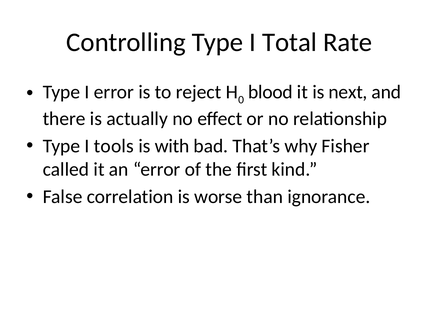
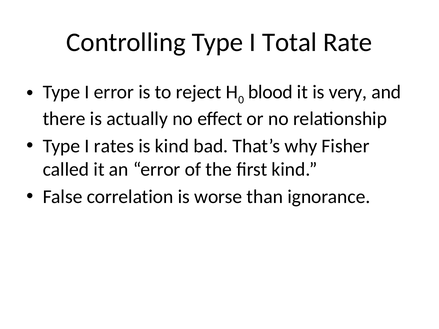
next: next -> very
tools: tools -> rates
is with: with -> kind
